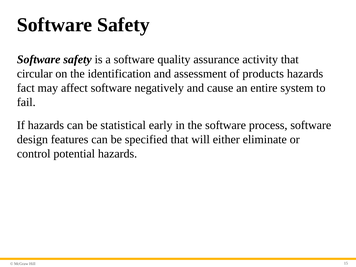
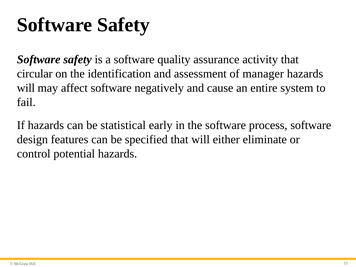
products: products -> manager
fact at (26, 88): fact -> will
